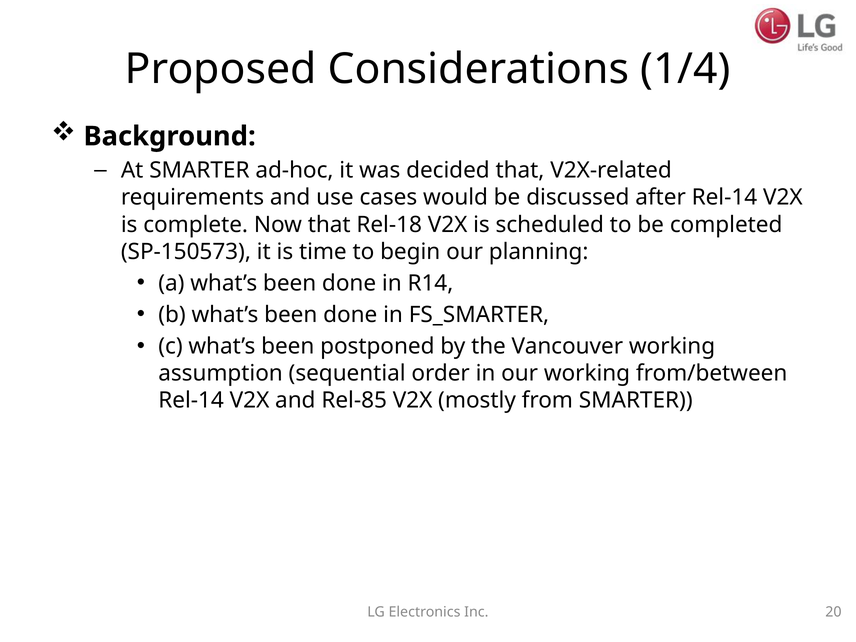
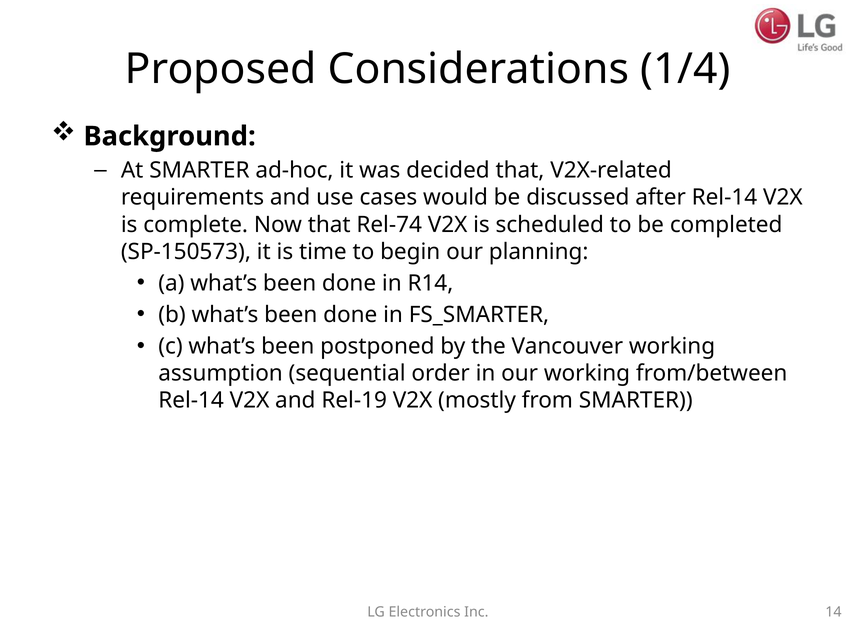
Rel-18: Rel-18 -> Rel-74
Rel-85: Rel-85 -> Rel-19
20: 20 -> 14
